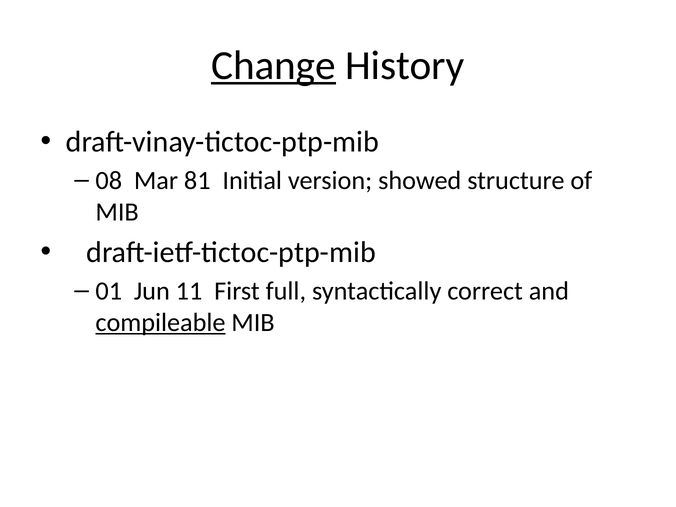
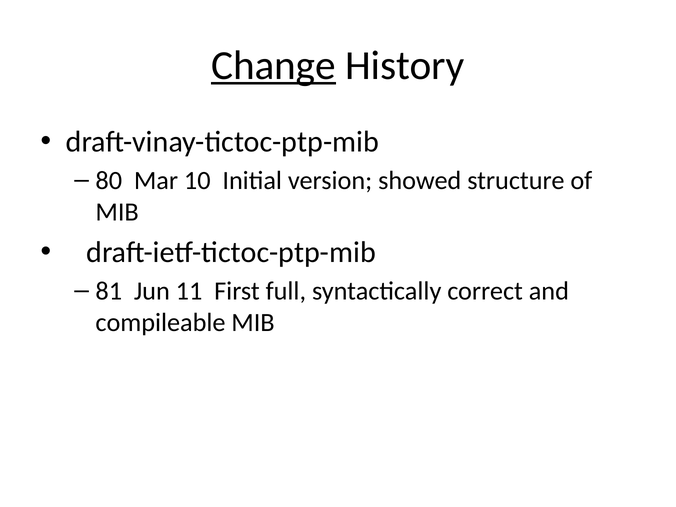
08: 08 -> 80
81: 81 -> 10
01: 01 -> 81
compileable underline: present -> none
